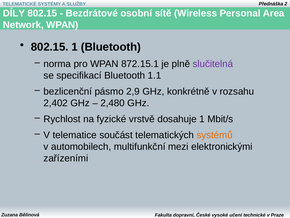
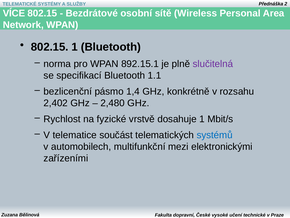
DÍLY: DÍLY -> VÍCE
872.15.1: 872.15.1 -> 892.15.1
2,9: 2,9 -> 1,4
systémů colour: orange -> blue
